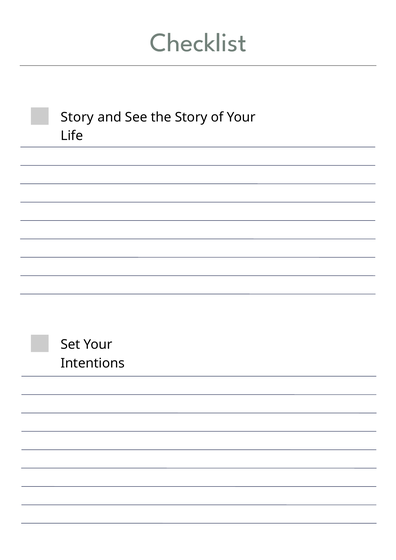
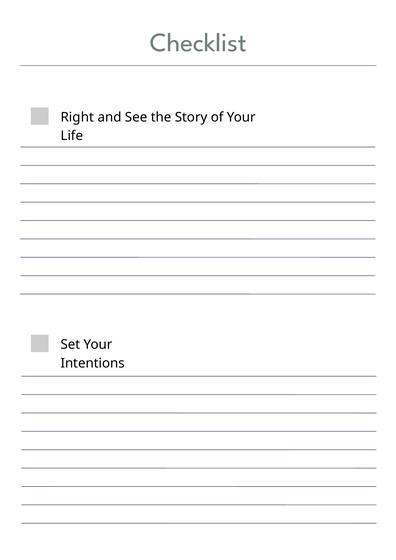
Story at (77, 117): Story -> Right
